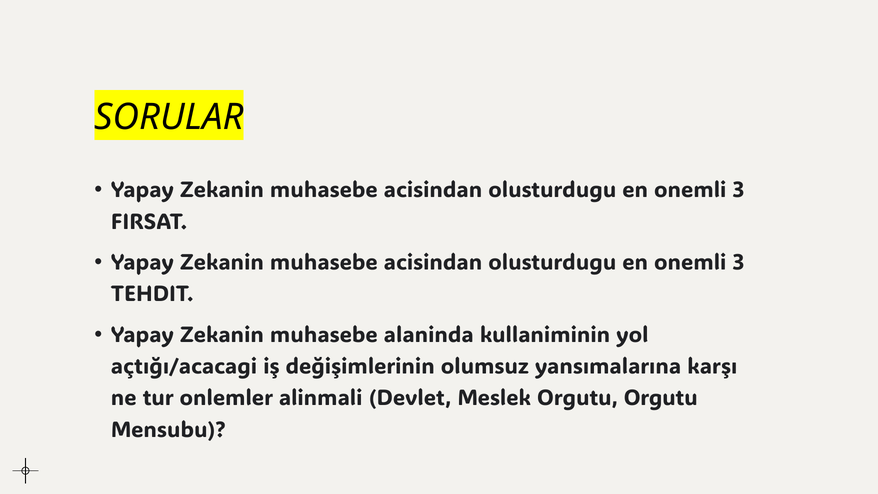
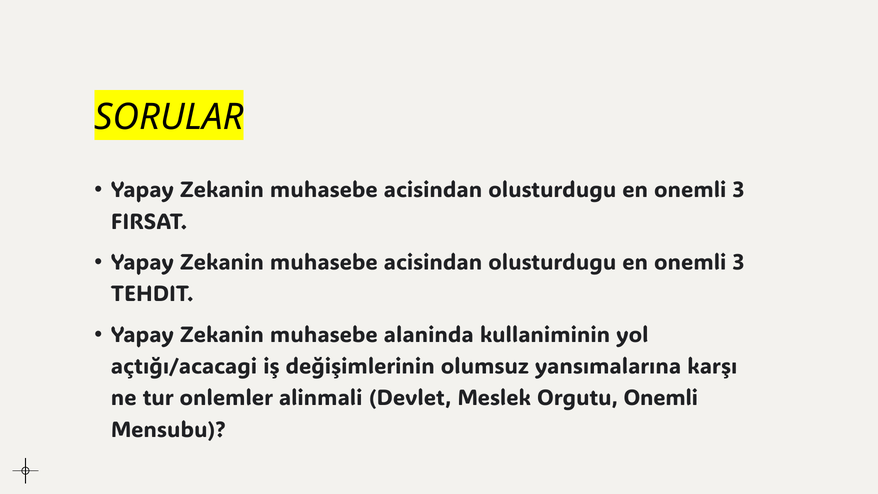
Orgutu Orgutu: Orgutu -> Onemli
